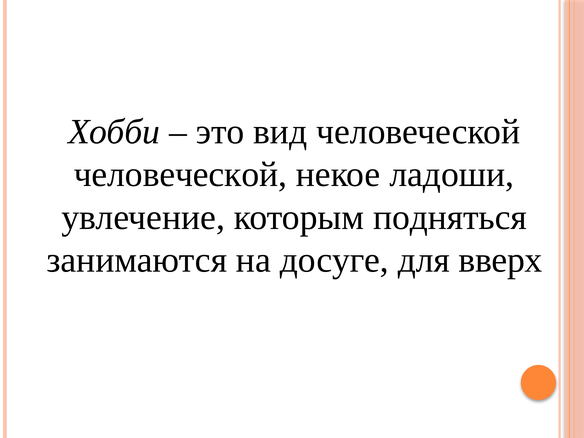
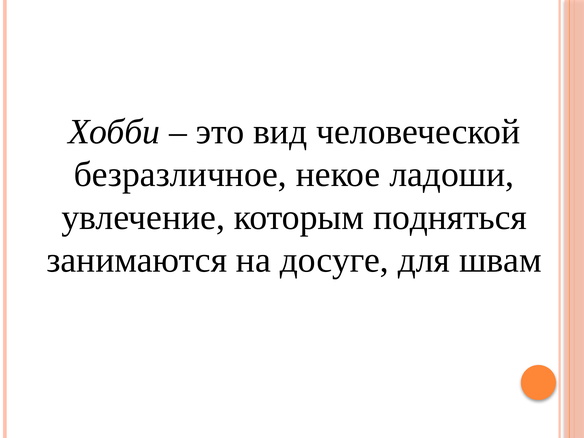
человеческой at (180, 175): человеческой -> безразличное
вверх: вверх -> швам
